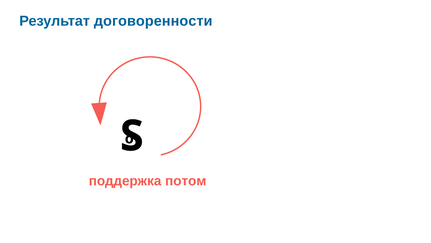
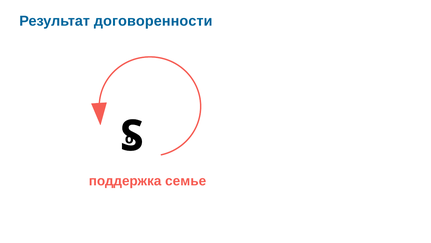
потом: потом -> семье
